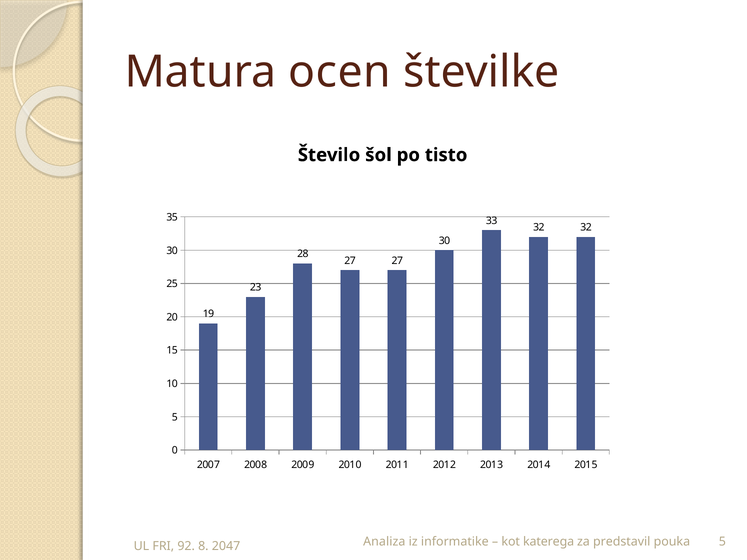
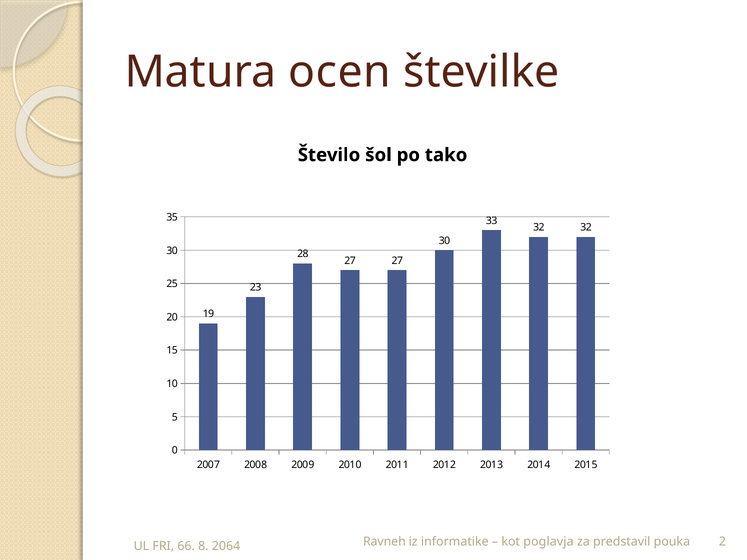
tisto: tisto -> tako
Analiza: Analiza -> Ravneh
katerega: katerega -> poglavja
pouka 5: 5 -> 2
92: 92 -> 66
2047: 2047 -> 2064
